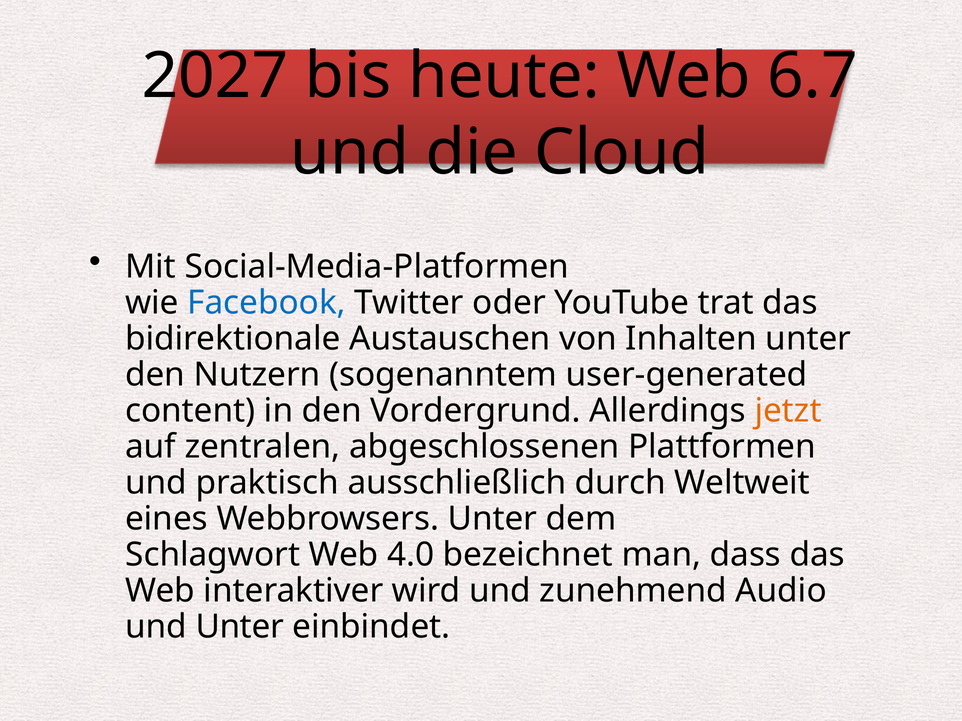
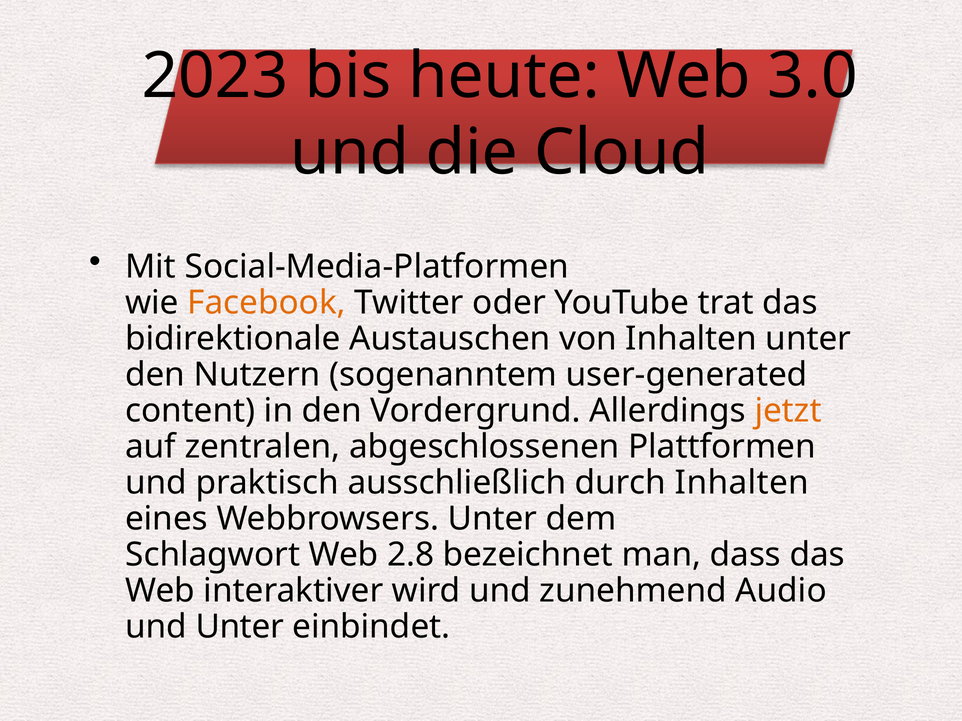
2027: 2027 -> 2023
6.7: 6.7 -> 3.0
Facebook colour: blue -> orange
durch Weltweit: Weltweit -> Inhalten
4.0: 4.0 -> 2.8
